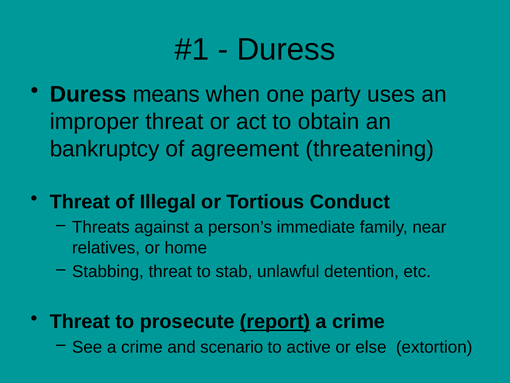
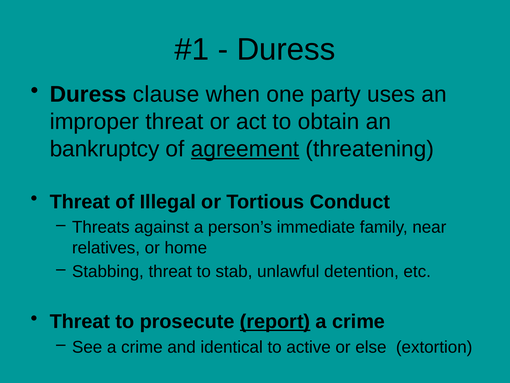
means: means -> clause
agreement underline: none -> present
scenario: scenario -> identical
